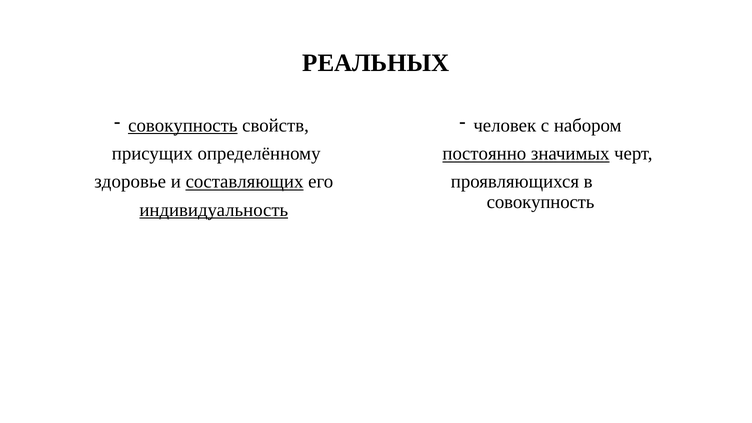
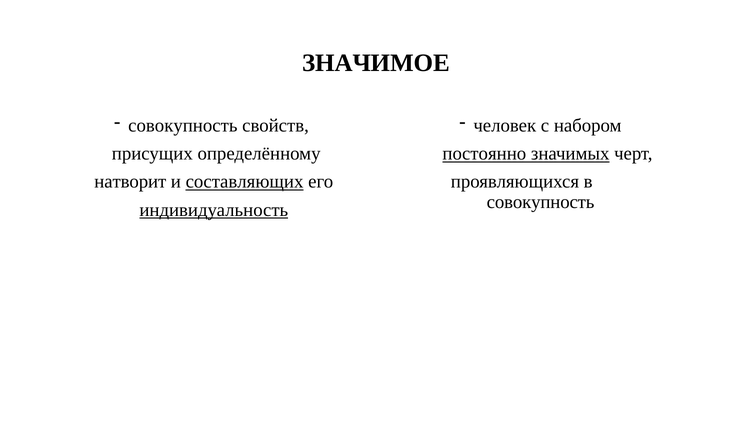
РЕАЛЬНЫХ: РЕАЛЬНЫХ -> ЗНАЧИМОЕ
совокупность at (183, 125) underline: present -> none
здоровье: здоровье -> натворит
